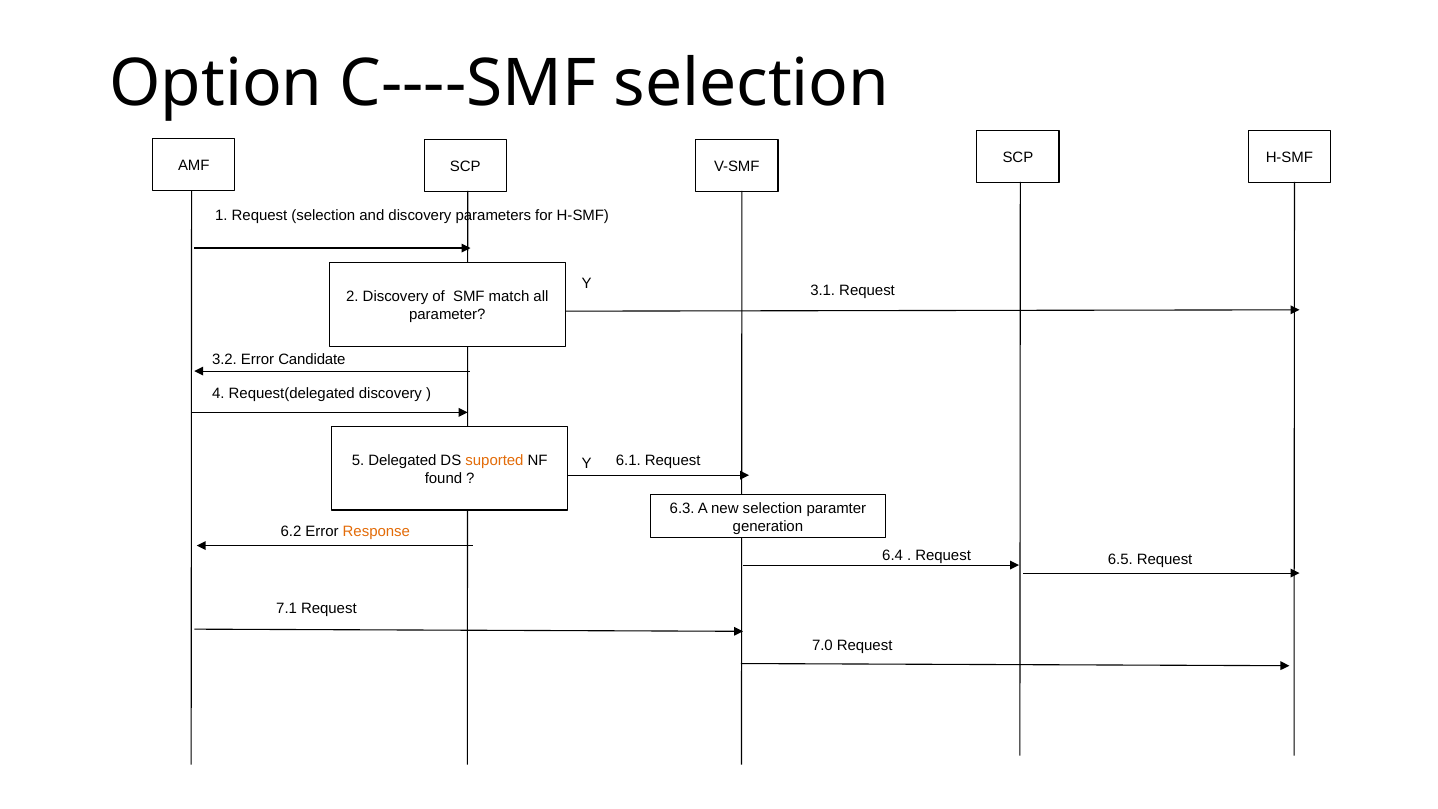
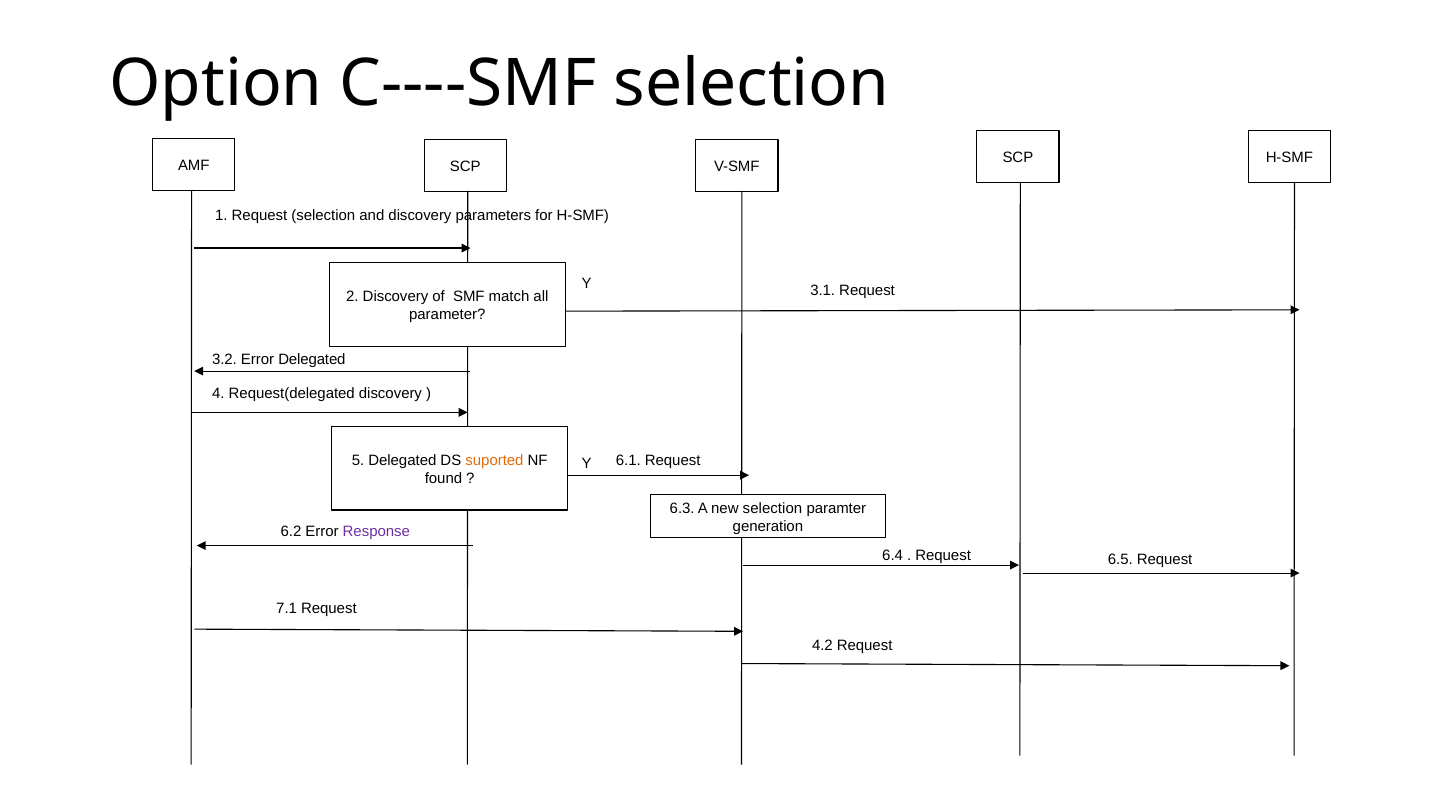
Error Candidate: Candidate -> Delegated
Response colour: orange -> purple
7.0: 7.0 -> 4.2
